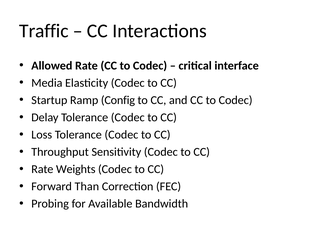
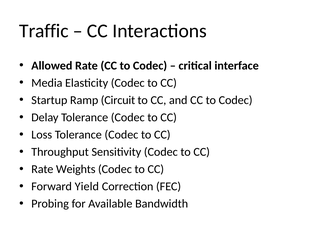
Config: Config -> Circuit
Than: Than -> Yield
